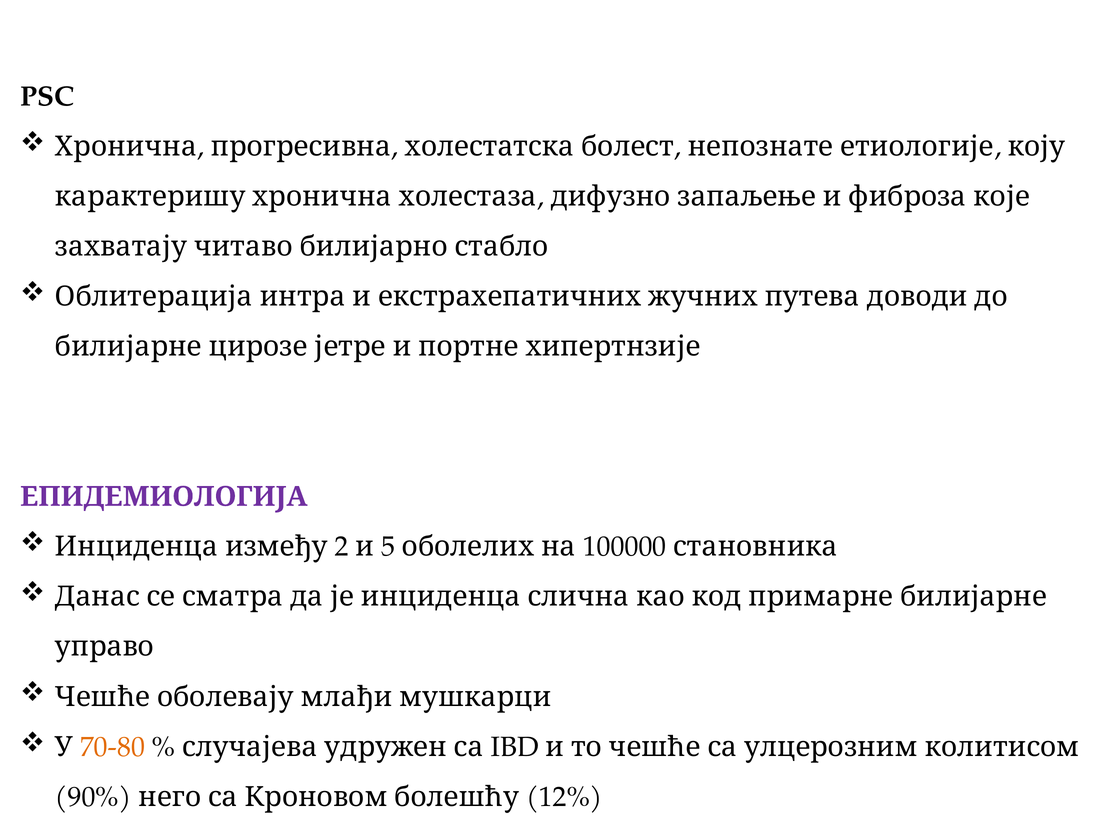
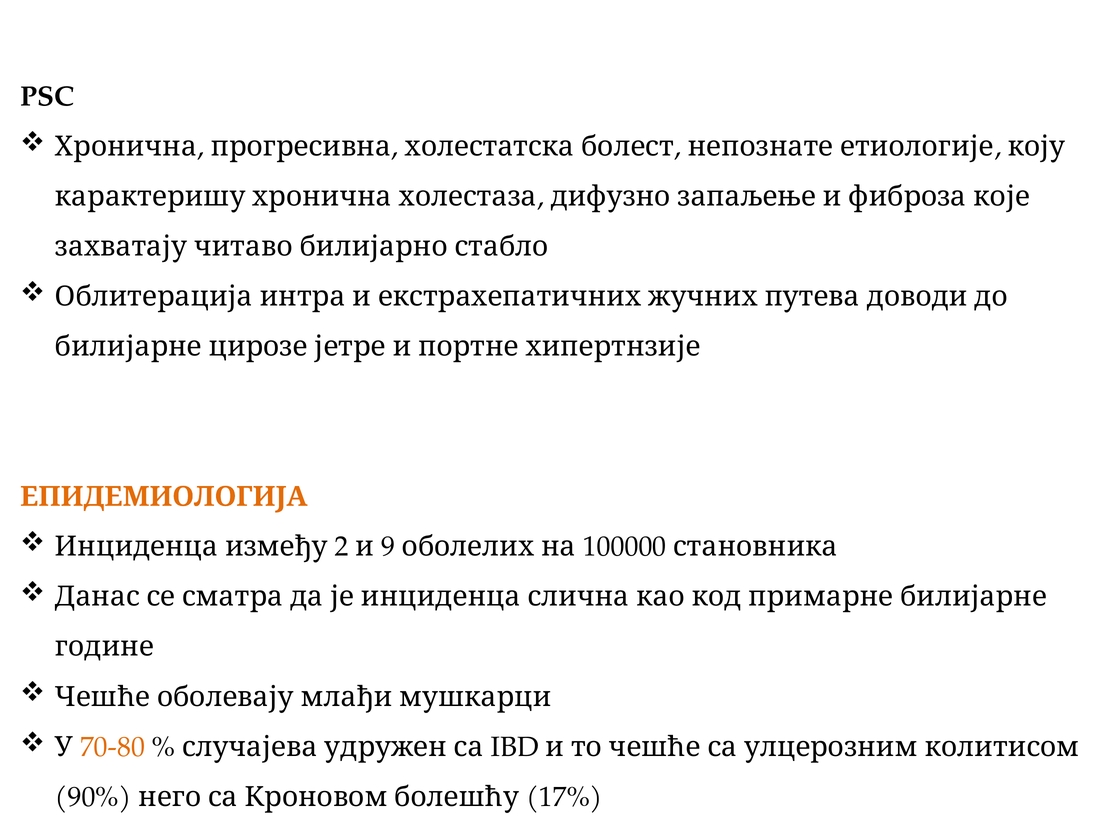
ЕПИДЕМИОЛОГИЈА colour: purple -> orange
5: 5 -> 9
управо: управо -> године
12%: 12% -> 17%
